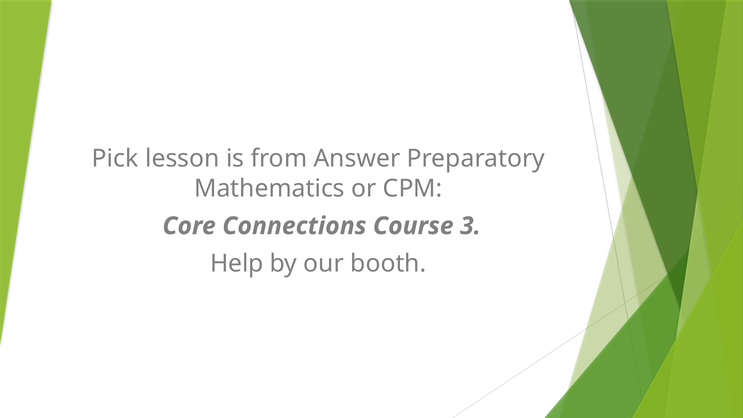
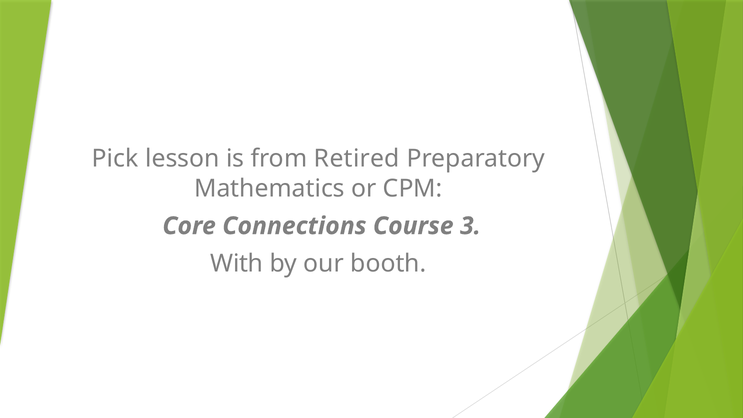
Answer: Answer -> Retired
Help: Help -> With
